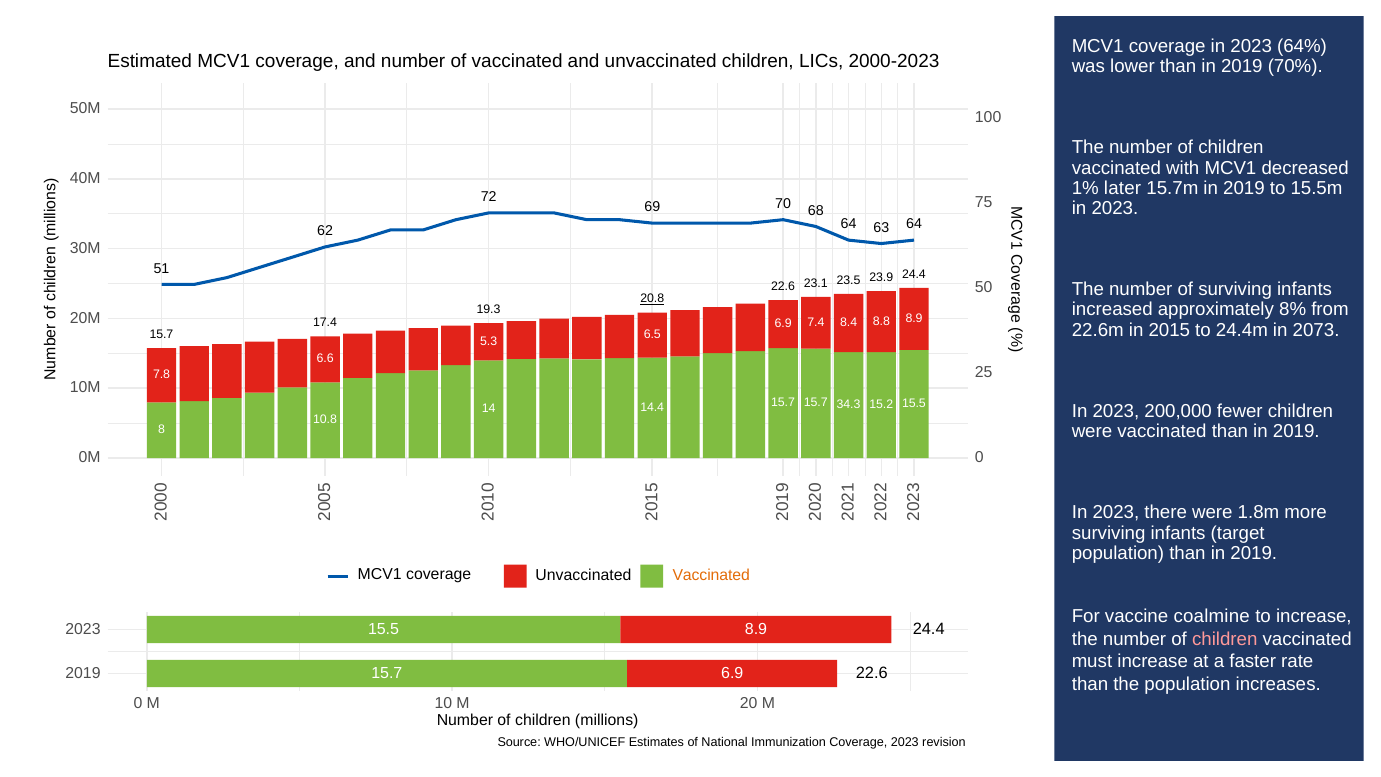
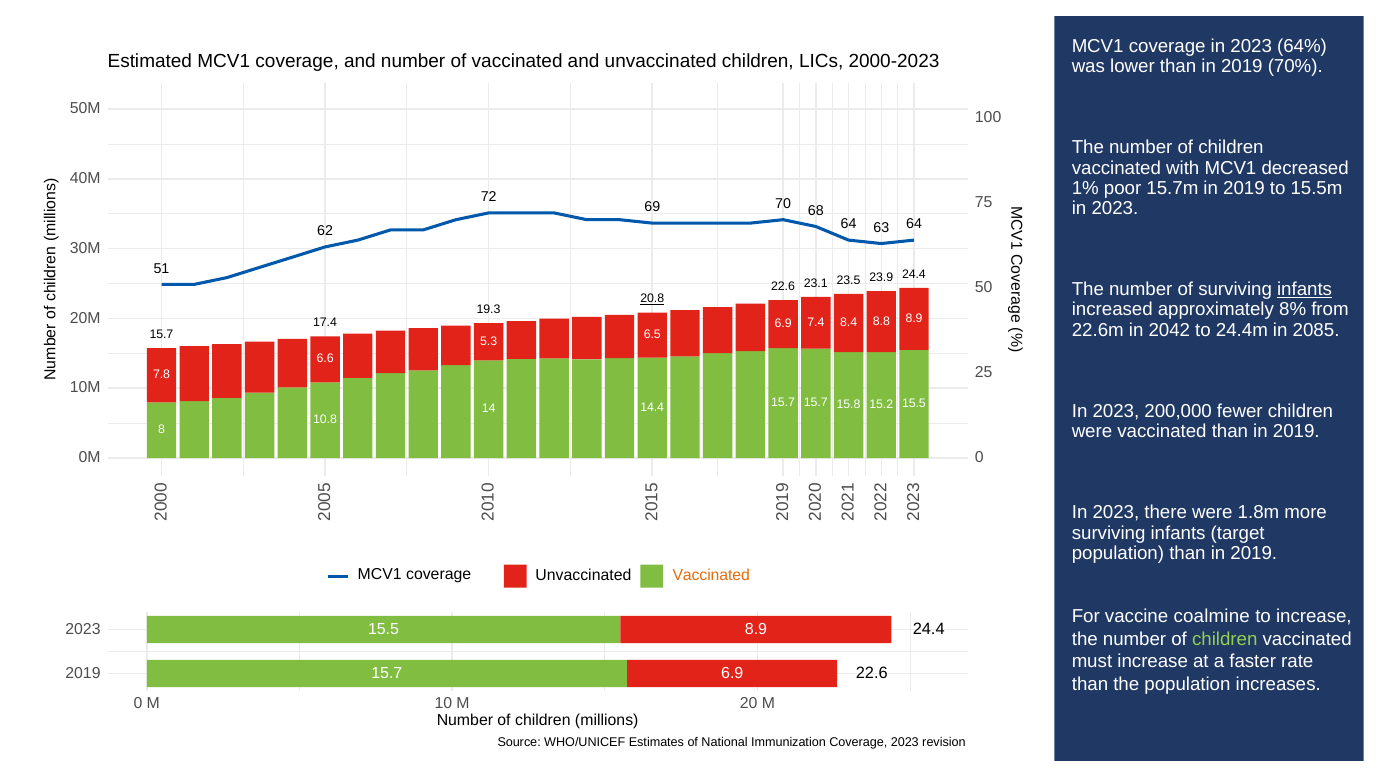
later: later -> poor
infants at (1305, 289) underline: none -> present
2015: 2015 -> 2042
2073: 2073 -> 2085
34.3: 34.3 -> 15.8
children at (1225, 639) colour: pink -> light green
